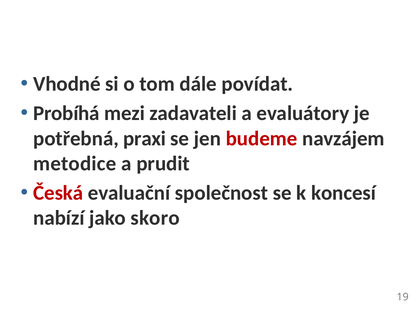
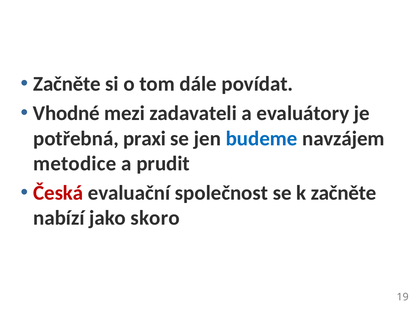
Vhodné at (67, 84): Vhodné -> Začněte
Probíhá: Probíhá -> Vhodné
budeme colour: red -> blue
k koncesí: koncesí -> začněte
